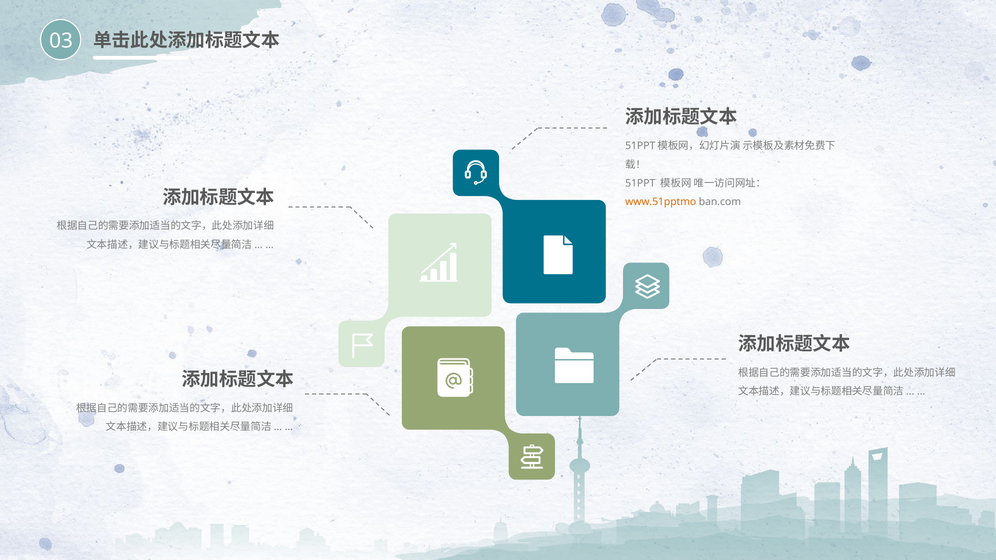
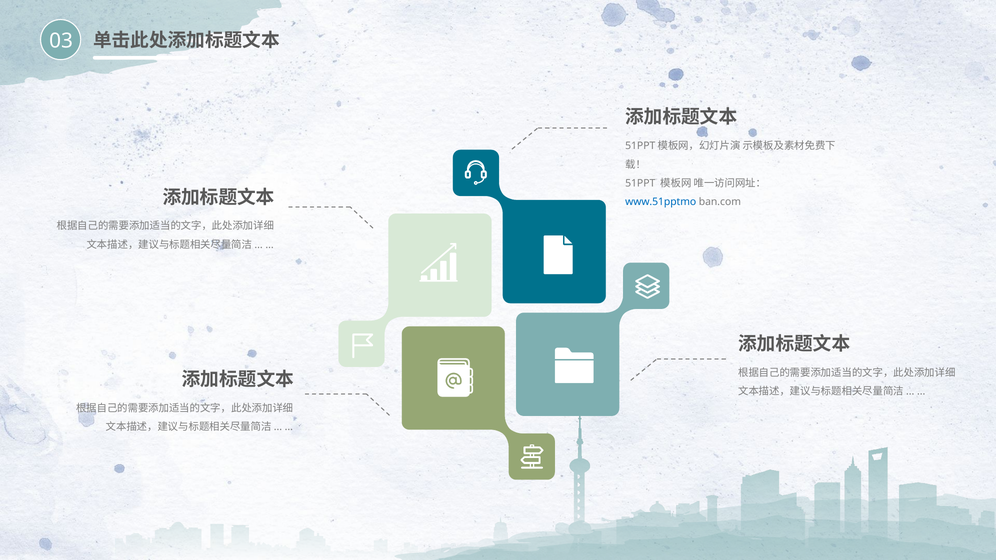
www.51pptmo colour: orange -> blue
